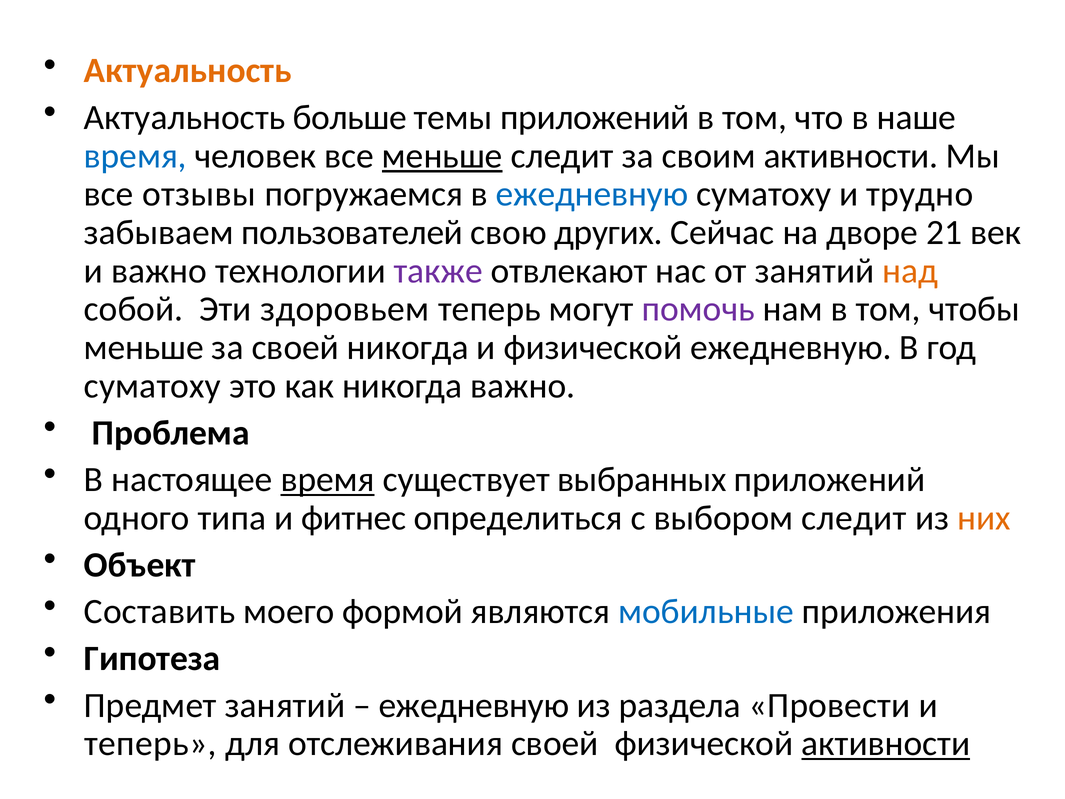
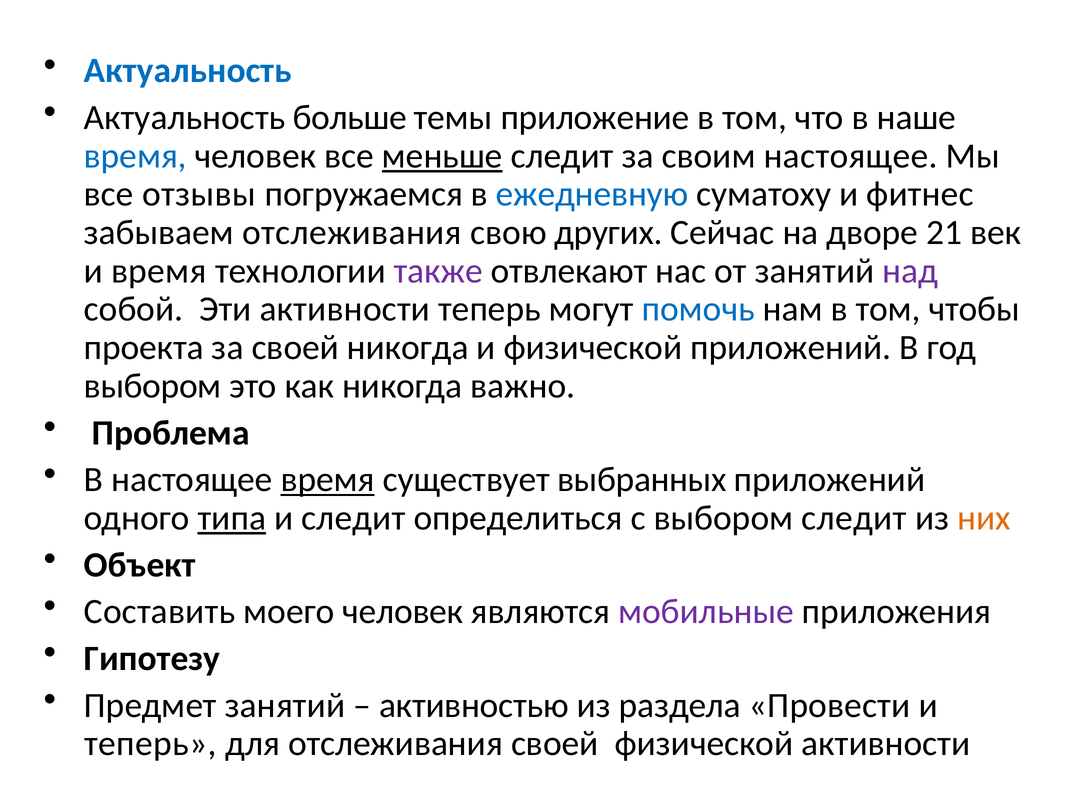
Актуальность at (188, 71) colour: orange -> blue
темы приложений: приложений -> приложение
своим активности: активности -> настоящее
трудно: трудно -> фитнес
забываем пользователей: пользователей -> отслеживания
и важно: важно -> время
над colour: orange -> purple
Эти здоровьем: здоровьем -> активности
помочь colour: purple -> blue
меньше at (144, 347): меньше -> проекта
физической ежедневную: ежедневную -> приложений
суматоху at (152, 386): суматоху -> выбором
типа underline: none -> present
и фитнес: фитнес -> следит
моего формой: формой -> человек
мобильные colour: blue -> purple
Гипотеза: Гипотеза -> Гипотезу
ежедневную at (474, 705): ежедневную -> активностью
активности at (886, 743) underline: present -> none
